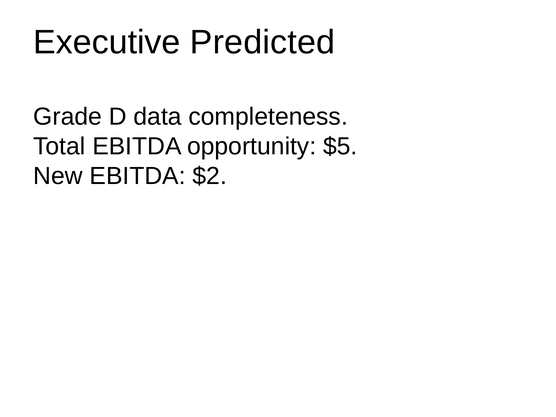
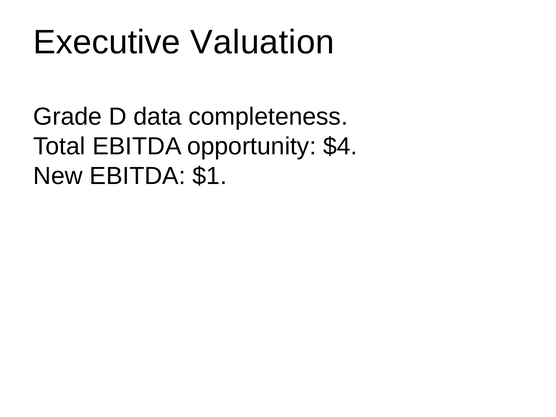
Predicted: Predicted -> Valuation
$5: $5 -> $4
$2: $2 -> $1
